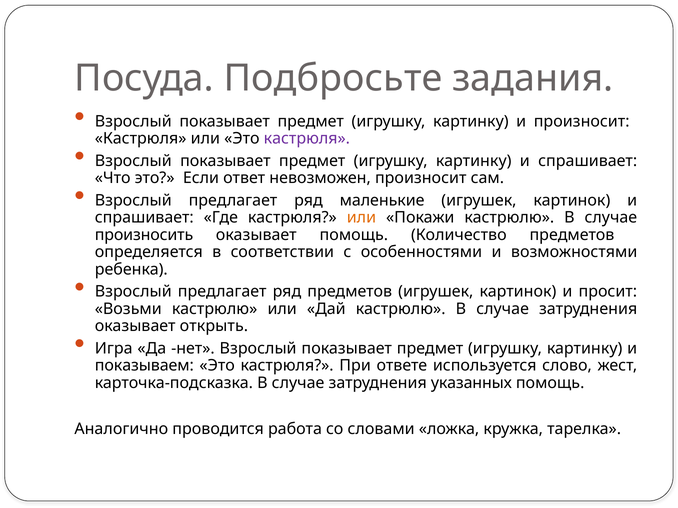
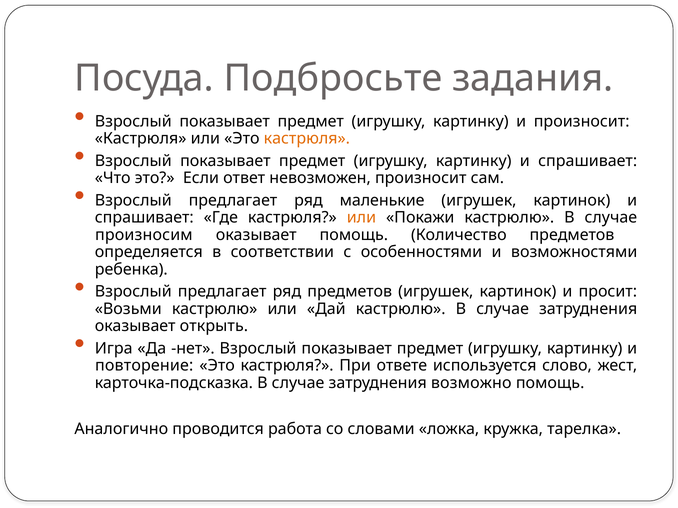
кастрюля at (307, 139) colour: purple -> orange
произносить: произносить -> произносим
показываем: показываем -> повторение
указанных: указанных -> возможно
